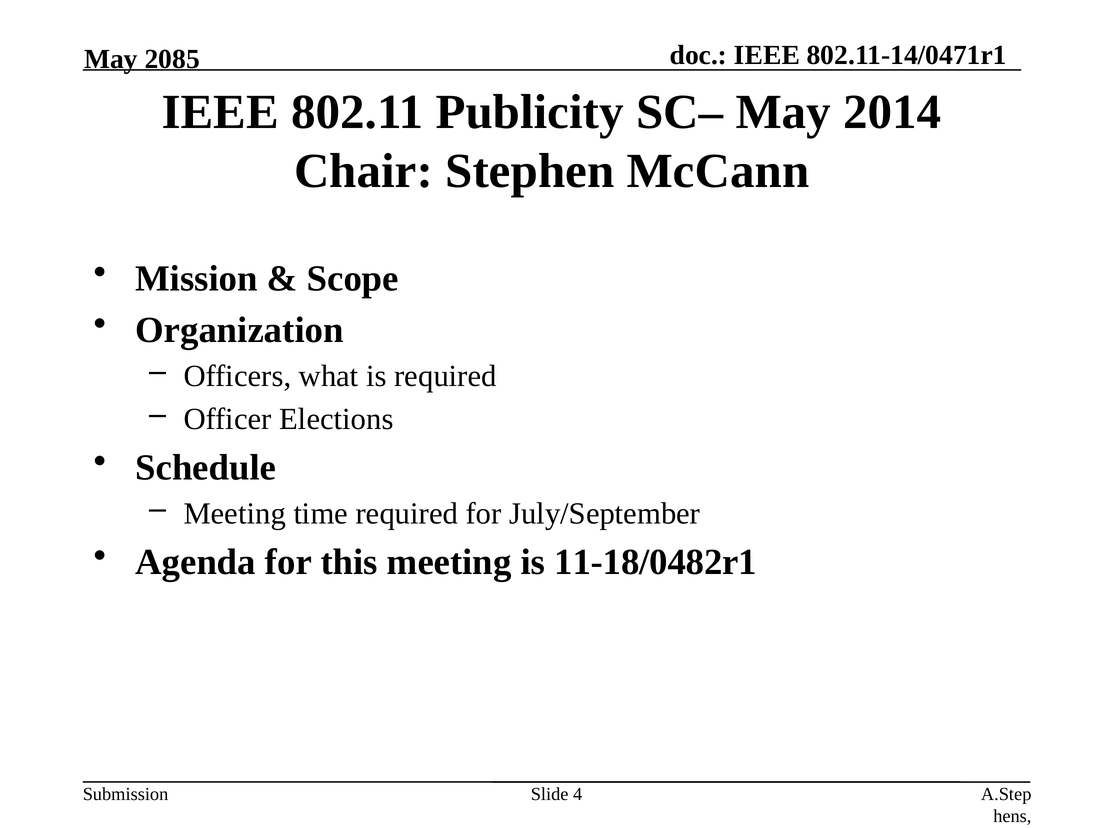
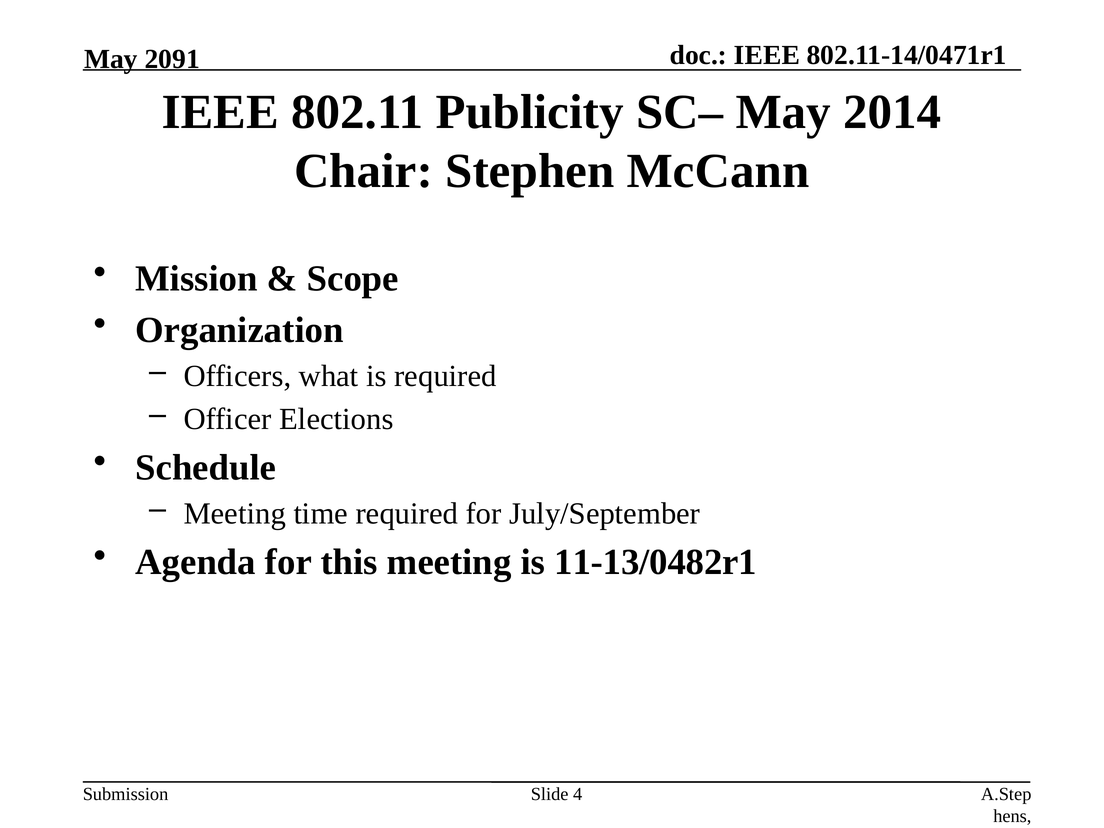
2085: 2085 -> 2091
11-18/0482r1: 11-18/0482r1 -> 11-13/0482r1
